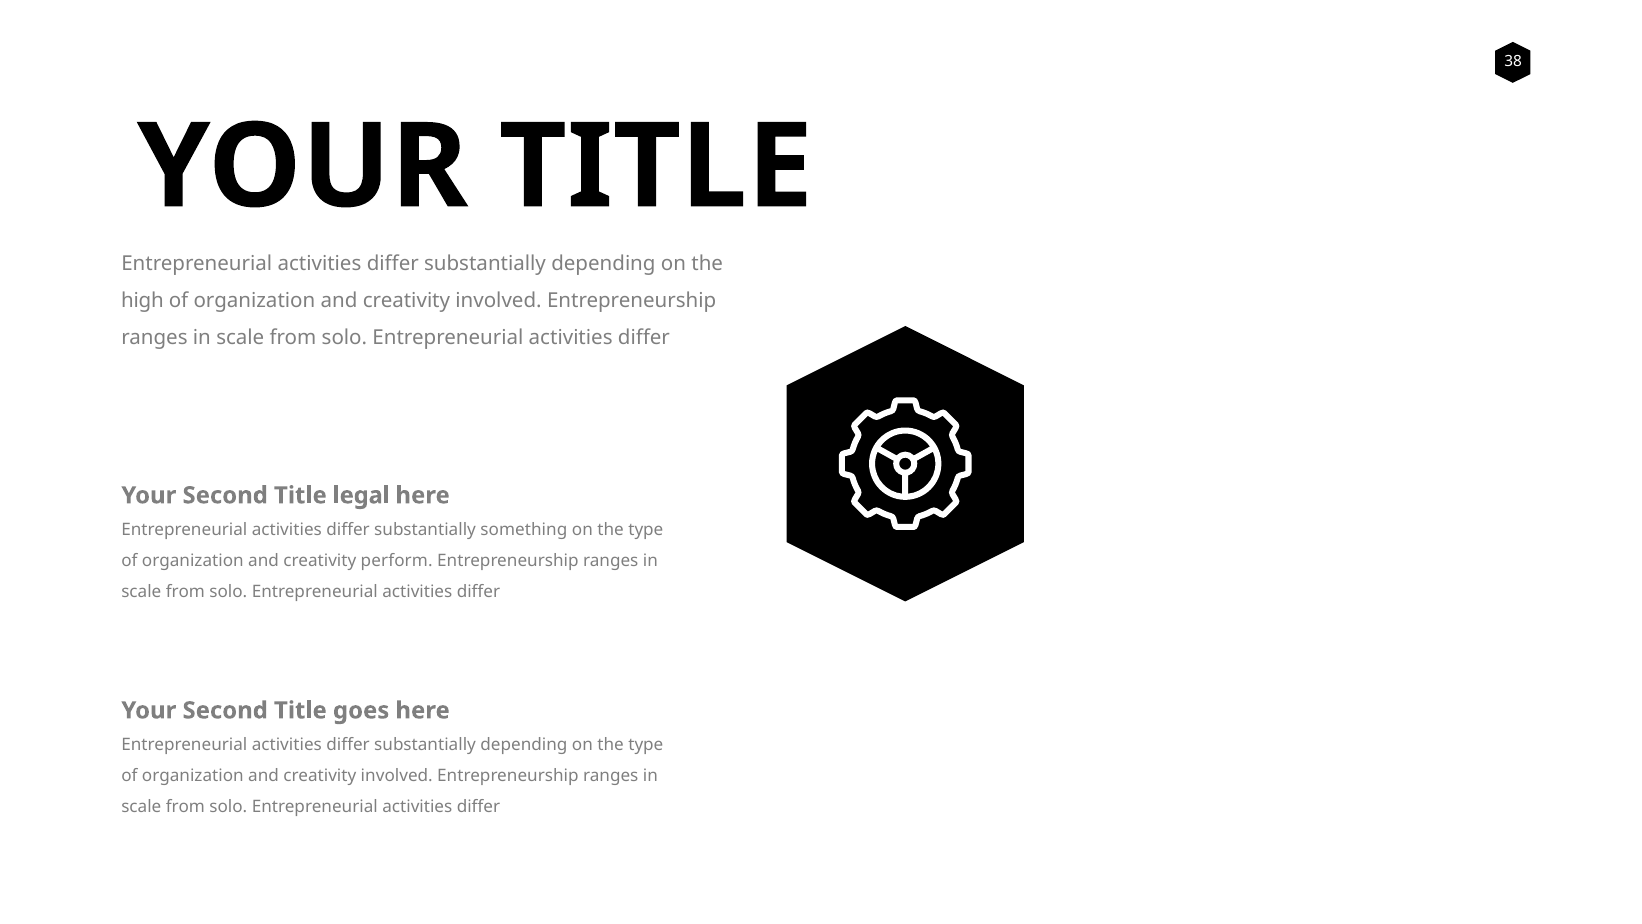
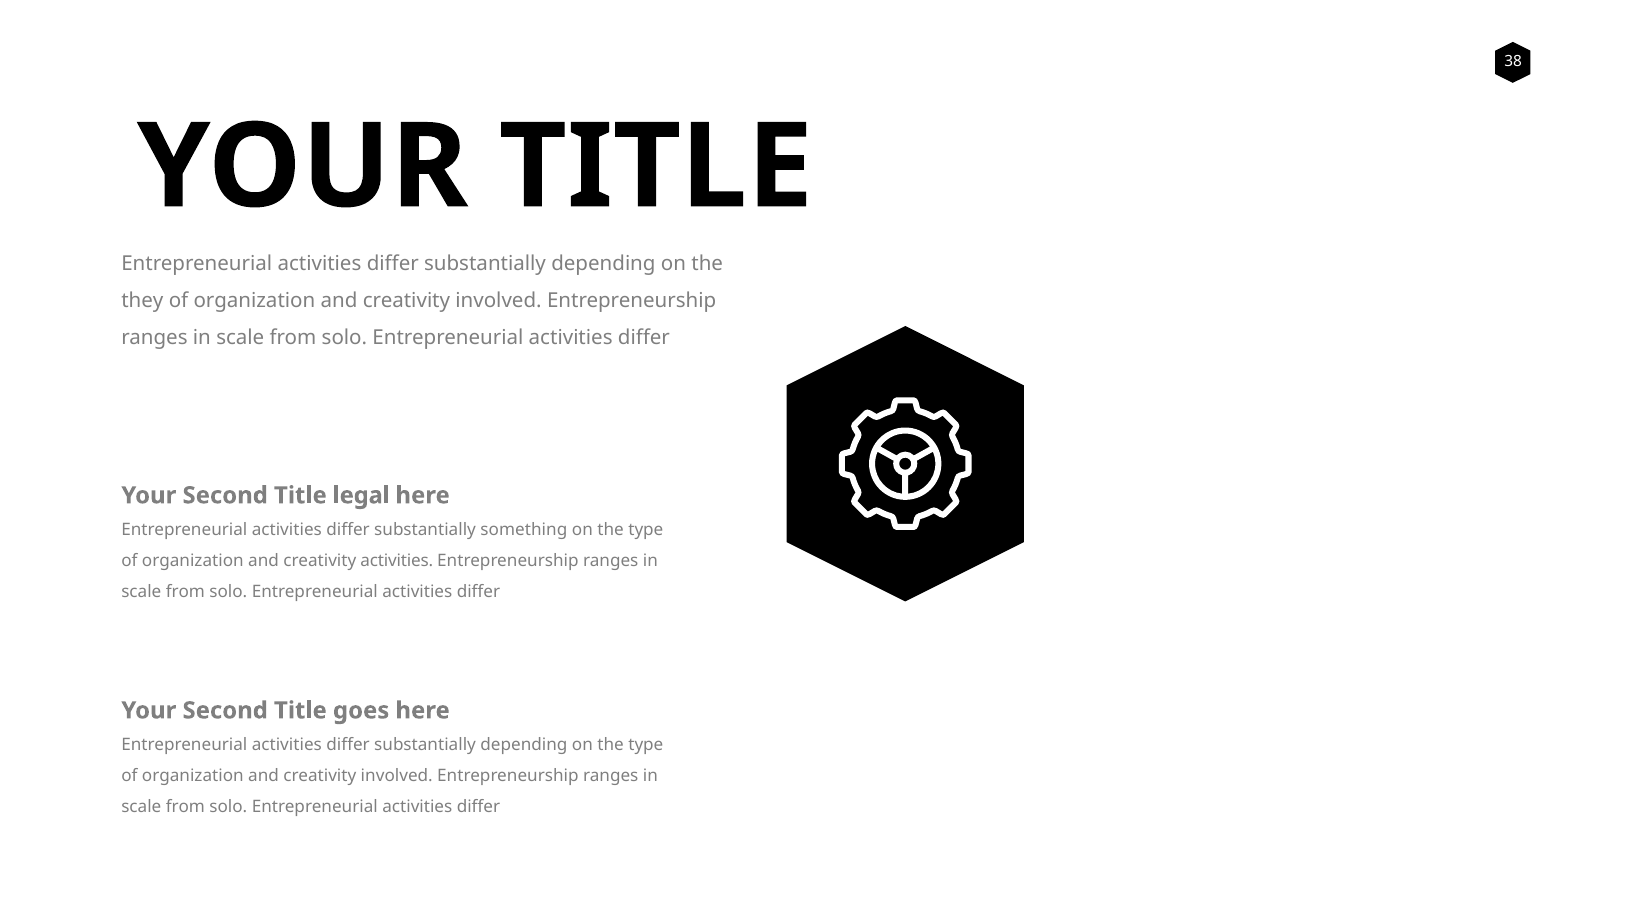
high: high -> they
creativity perform: perform -> activities
